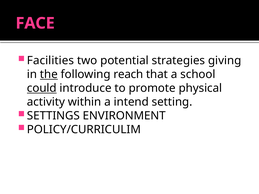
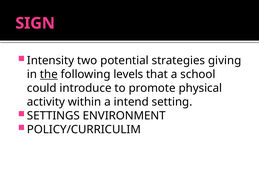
FACE: FACE -> SIGN
Facilities: Facilities -> Intensity
reach: reach -> levels
could underline: present -> none
